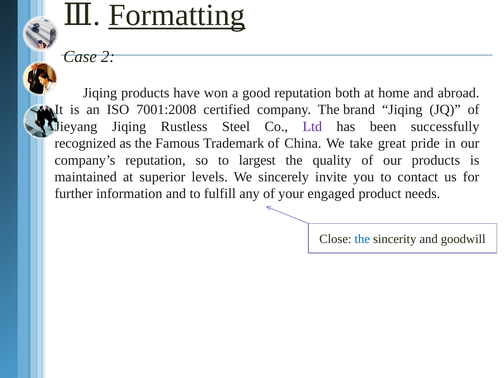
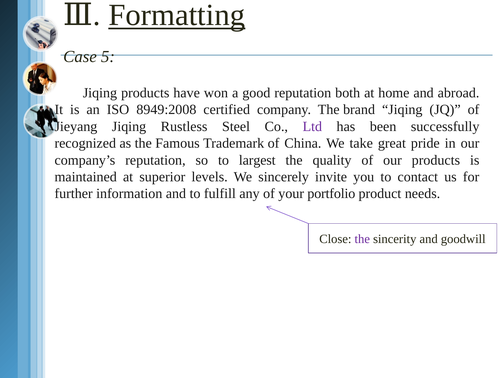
2: 2 -> 5
7001:2008: 7001:2008 -> 8949:2008
engaged: engaged -> portfolio
the at (362, 239) colour: blue -> purple
